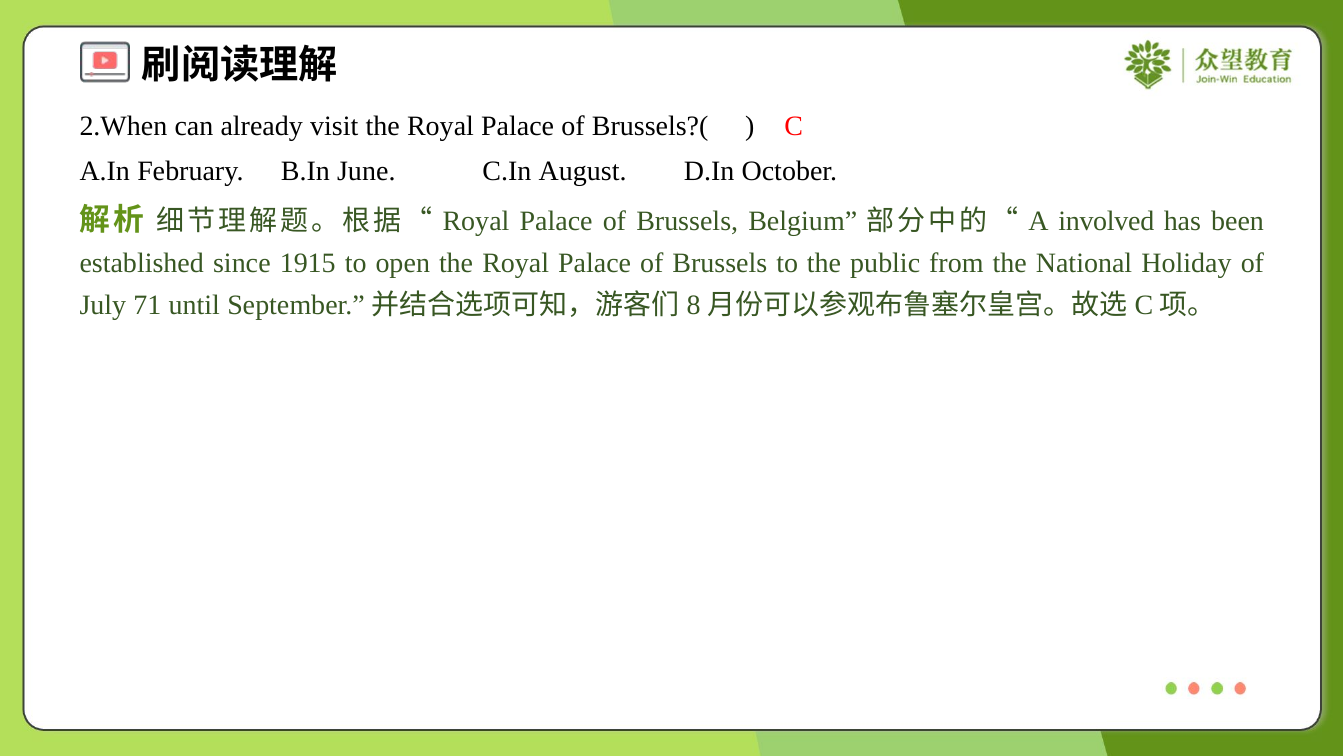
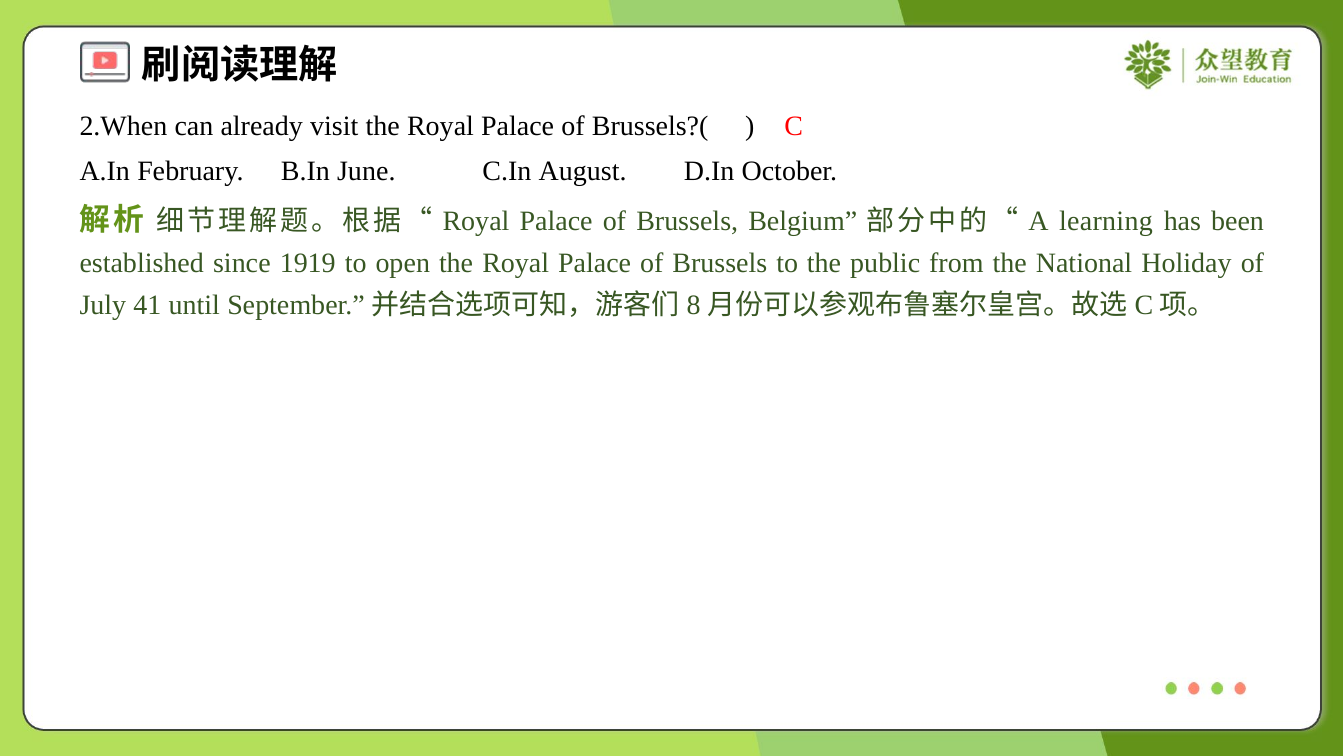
involved: involved -> learning
1915: 1915 -> 1919
71: 71 -> 41
